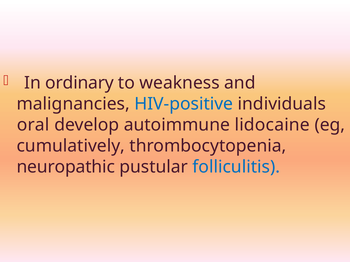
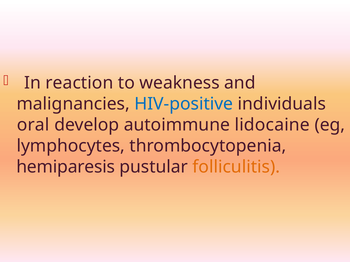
ordinary: ordinary -> reaction
cumulatively: cumulatively -> lymphocytes
neuropathic: neuropathic -> hemiparesis
folliculitis colour: blue -> orange
